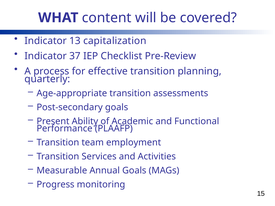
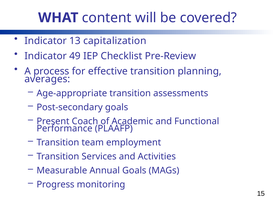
37: 37 -> 49
quarterly: quarterly -> averages
Ability: Ability -> Coach
